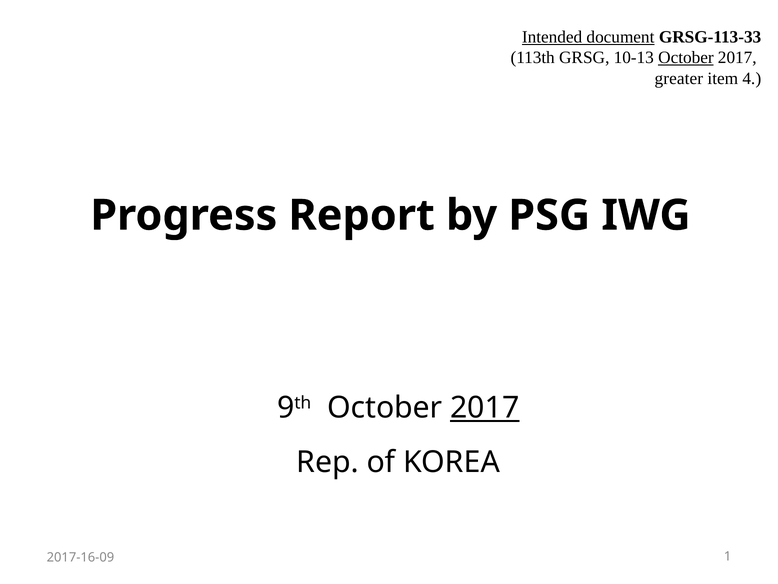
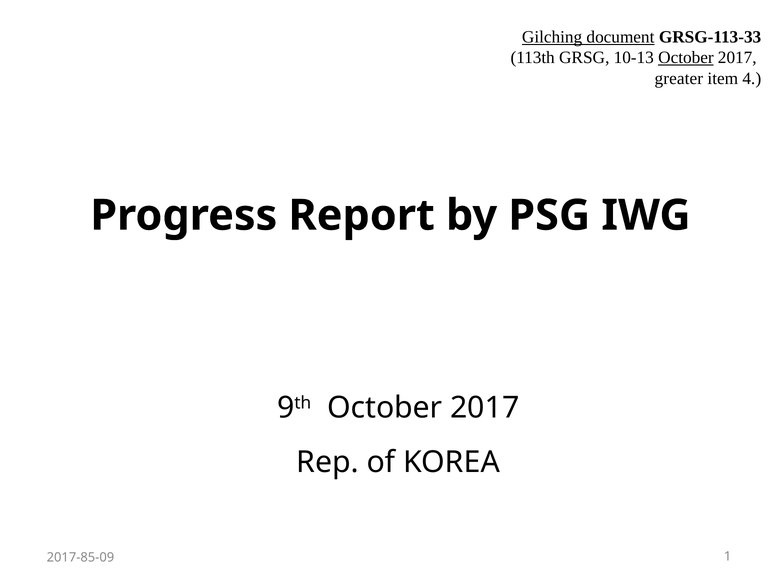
Intended: Intended -> Gilching
2017 at (485, 407) underline: present -> none
2017-16-09: 2017-16-09 -> 2017-85-09
